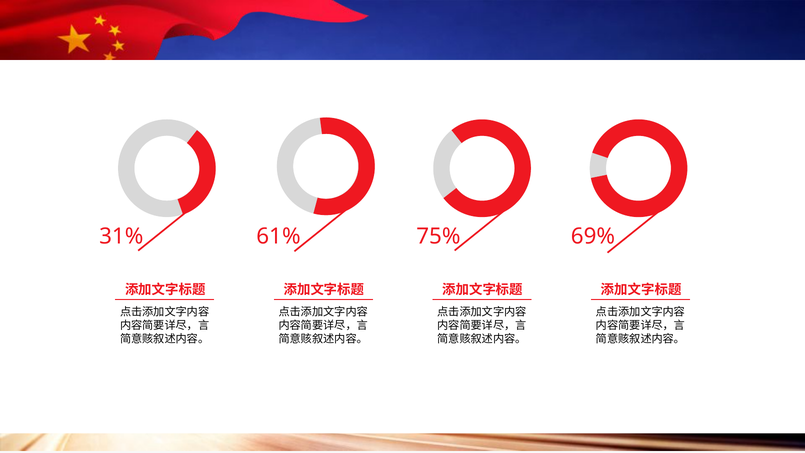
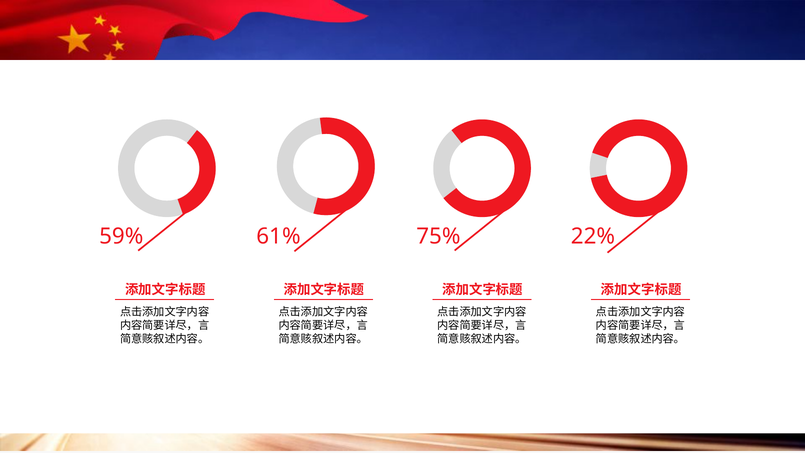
31%: 31% -> 59%
69%: 69% -> 22%
